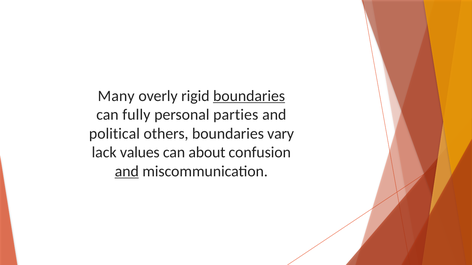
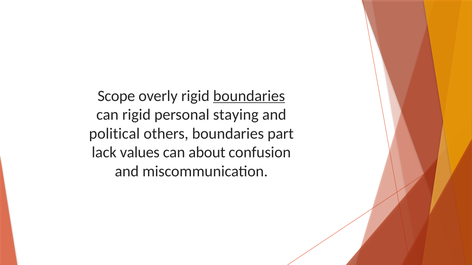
Many: Many -> Scope
can fully: fully -> rigid
parties: parties -> staying
vary: vary -> part
and at (127, 172) underline: present -> none
